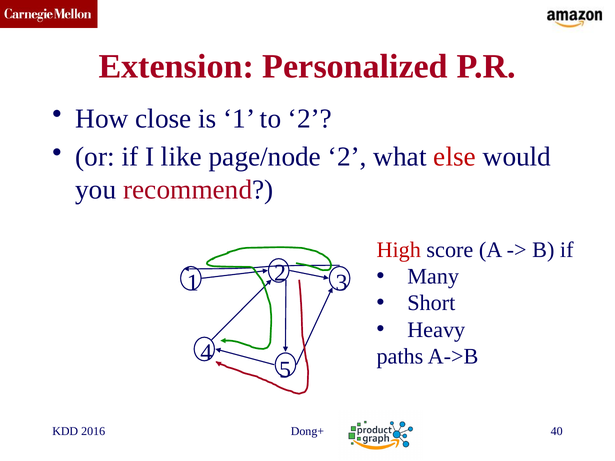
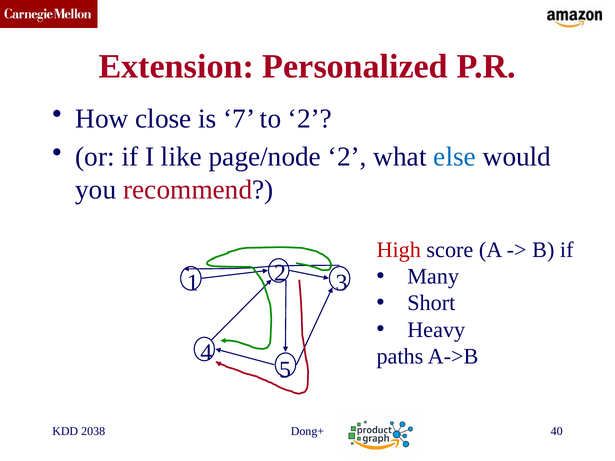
is 1: 1 -> 7
else colour: red -> blue
2016: 2016 -> 2038
